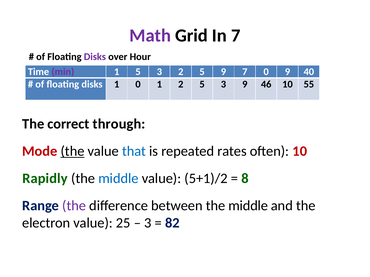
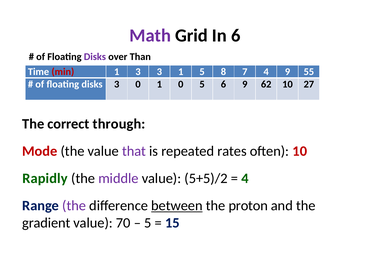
In 7: 7 -> 6
Hour: Hour -> Than
min colour: purple -> red
1 5: 5 -> 3
3 2: 2 -> 1
5 9: 9 -> 8
7 0: 0 -> 4
40: 40 -> 55
disks 1: 1 -> 3
1 2: 2 -> 0
3 at (223, 84): 3 -> 6
46: 46 -> 62
55: 55 -> 27
the at (73, 151) underline: present -> none
that colour: blue -> purple
middle at (118, 179) colour: blue -> purple
5+1)/2: 5+1)/2 -> 5+5)/2
8 at (245, 179): 8 -> 4
between underline: none -> present
middle at (248, 206): middle -> proton
electron: electron -> gradient
25: 25 -> 70
3 at (148, 223): 3 -> 5
82: 82 -> 15
